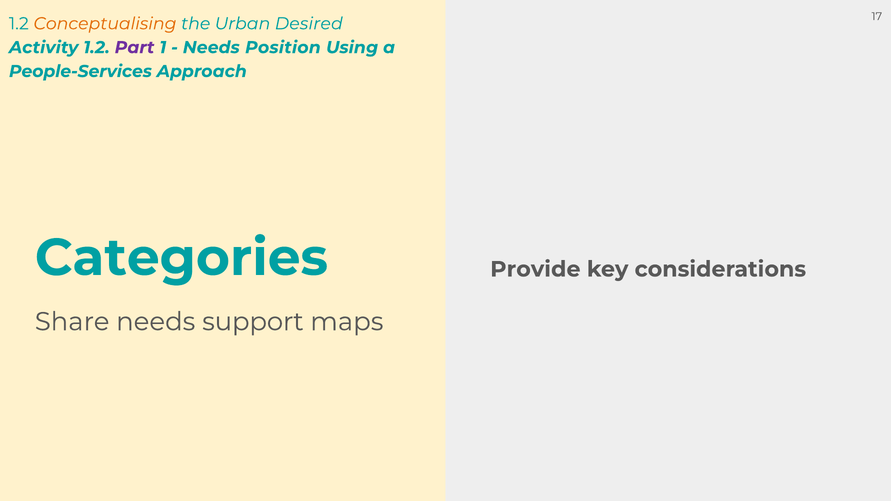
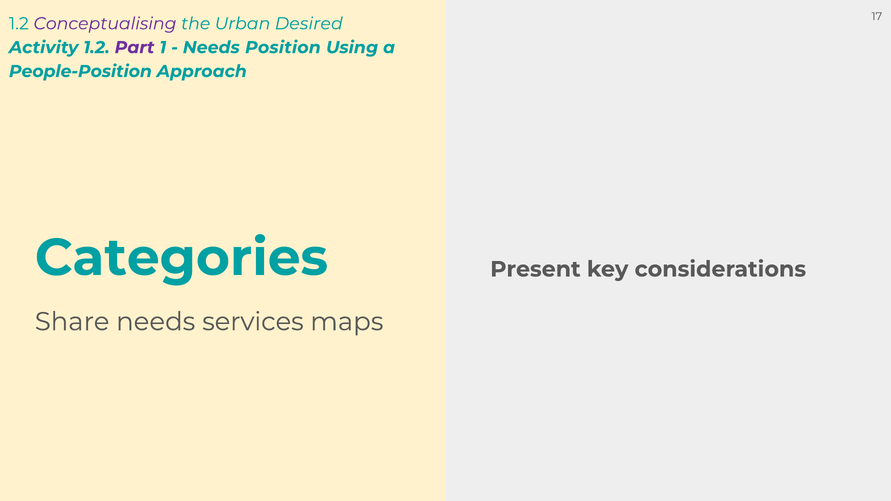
Conceptualising colour: orange -> purple
People-Services: People-Services -> People-Position
Provide: Provide -> Present
support: support -> services
